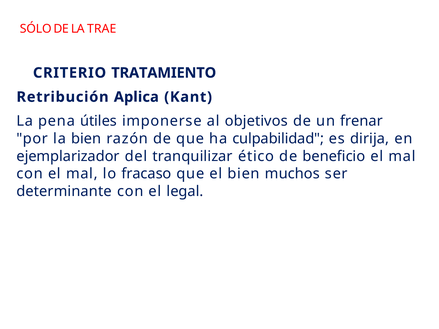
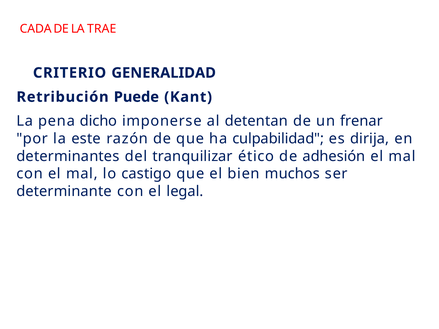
SÓLO: SÓLO -> CADA
TRATAMIENTO: TRATAMIENTO -> GENERALIDAD
Aplica: Aplica -> Puede
útiles: útiles -> dicho
objetivos: objetivos -> detentan
la bien: bien -> este
ejemplarizador: ejemplarizador -> determinantes
beneficio: beneficio -> adhesión
fracaso: fracaso -> castigo
